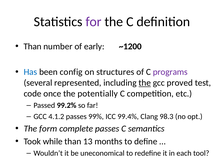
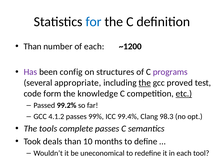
for colour: purple -> blue
of early: early -> each
Has colour: blue -> purple
represented: represented -> appropriate
once: once -> form
potentially: potentially -> knowledge
etc underline: none -> present
form: form -> tools
while: while -> deals
13: 13 -> 10
